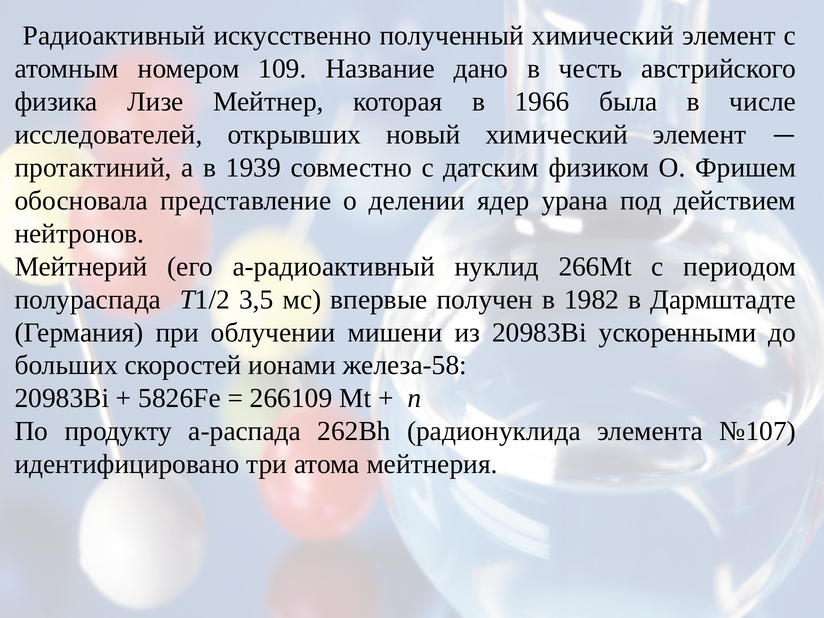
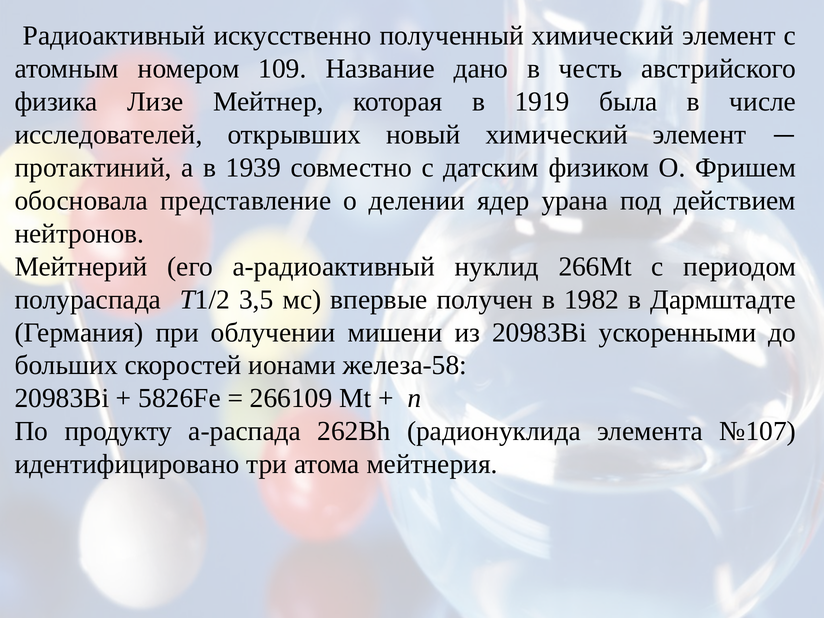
1966: 1966 -> 1919
